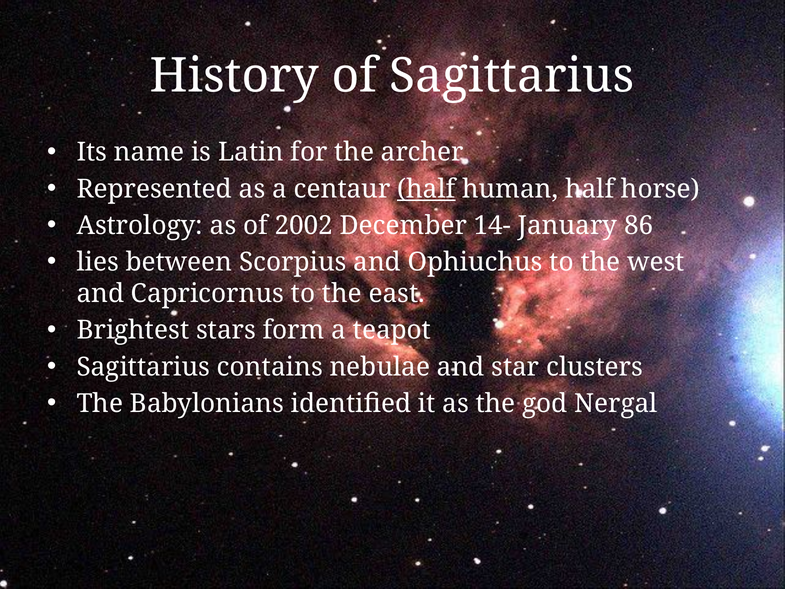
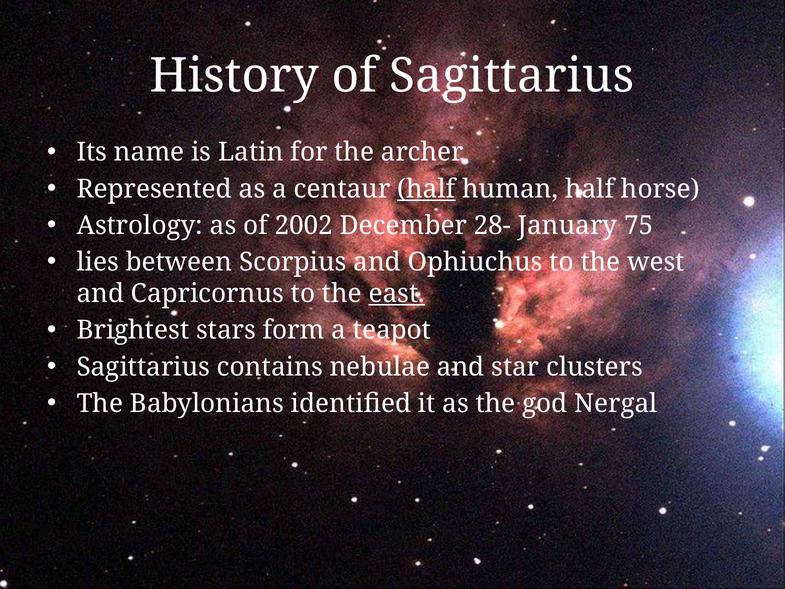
14-: 14- -> 28-
86: 86 -> 75
east underline: none -> present
